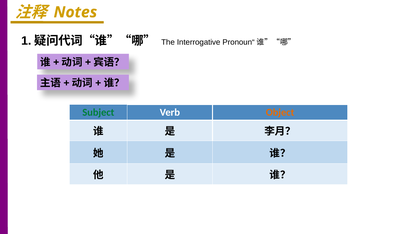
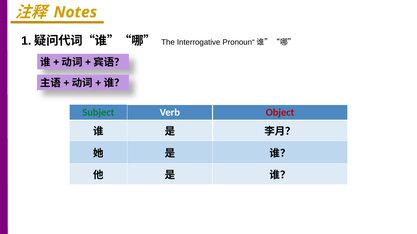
Object colour: orange -> red
